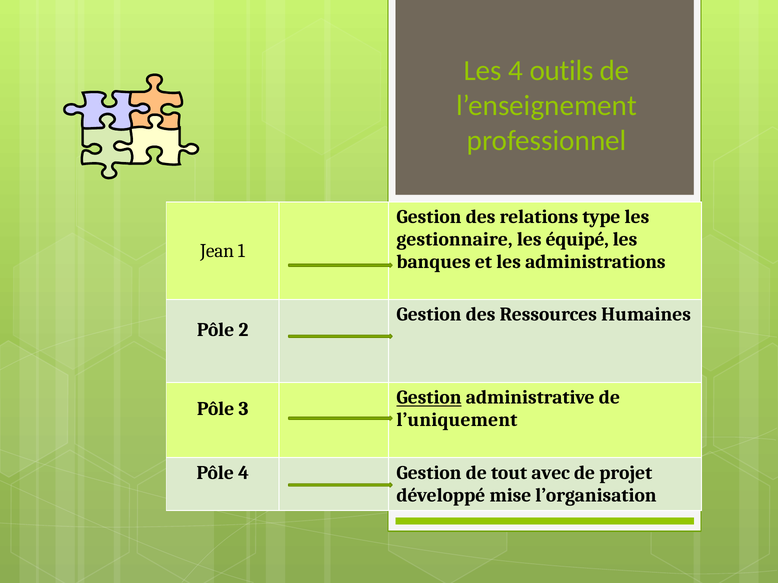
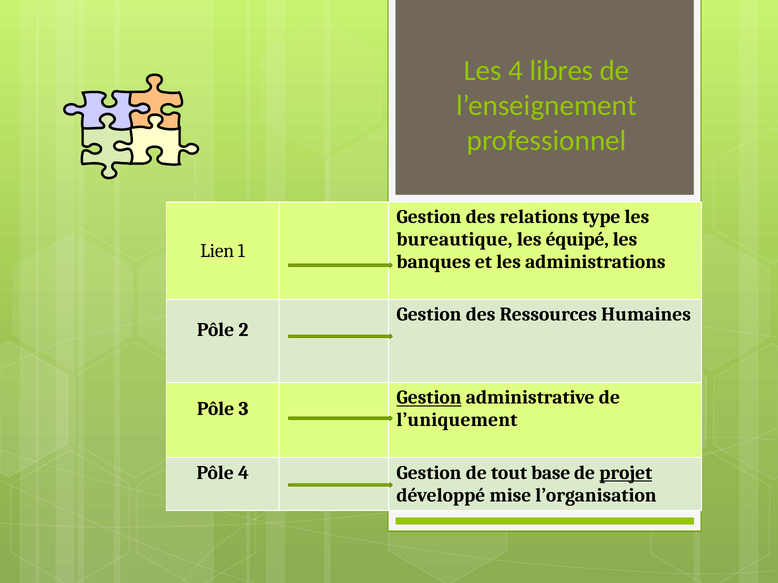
outils: outils -> libres
gestionnaire: gestionnaire -> bureautique
Jean: Jean -> Lien
avec: avec -> base
projet underline: none -> present
